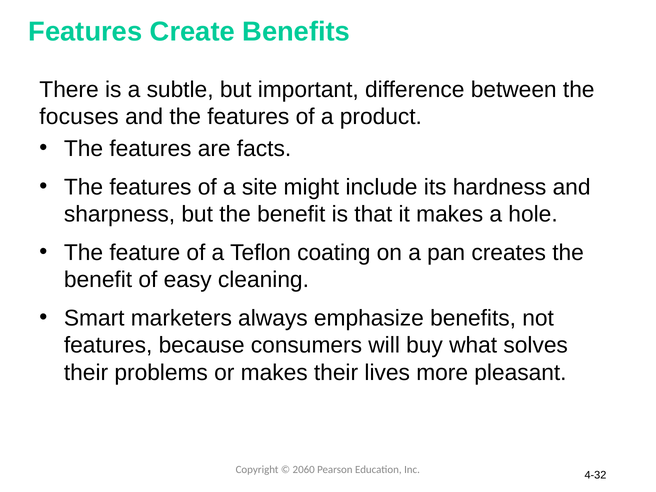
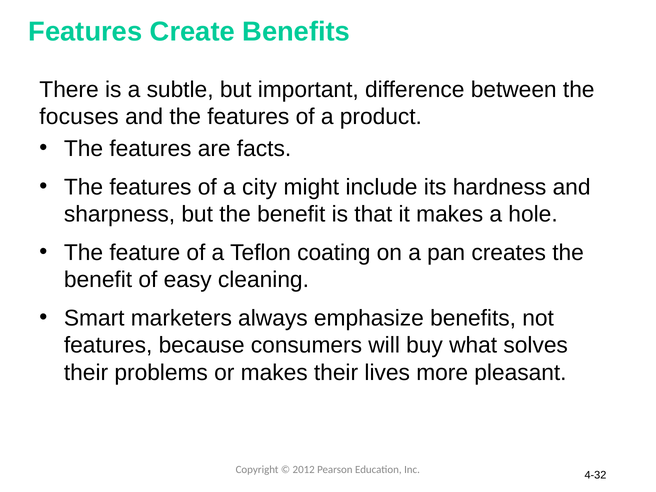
site: site -> city
2060: 2060 -> 2012
